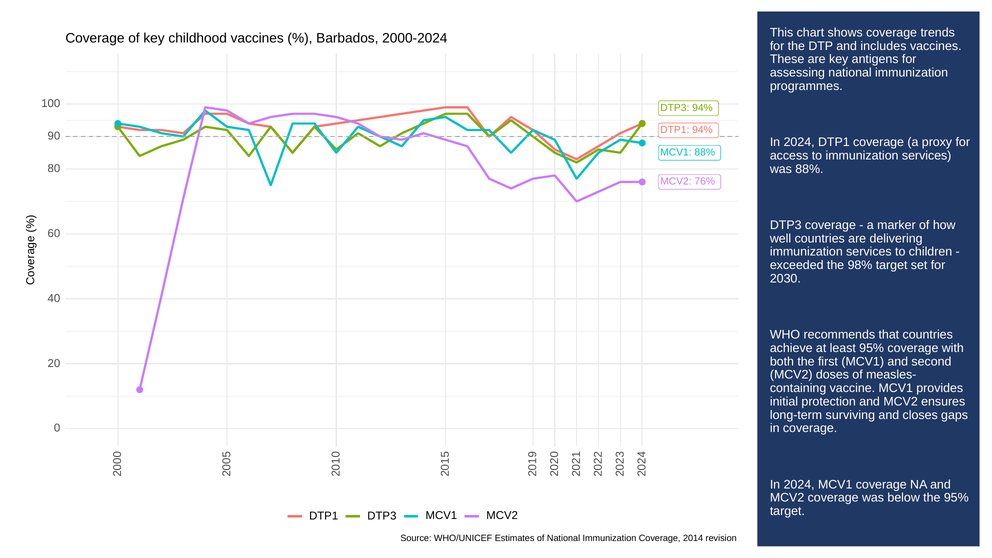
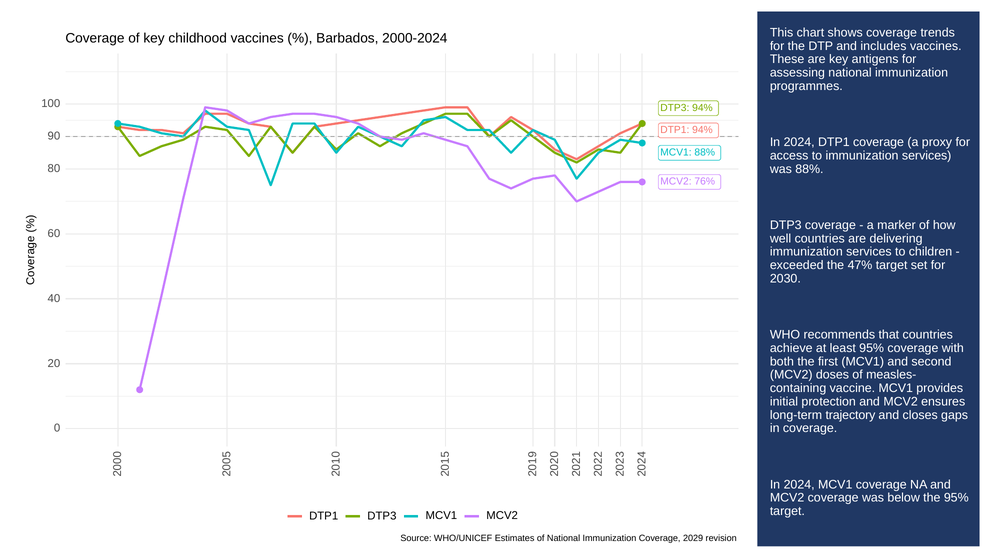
98%: 98% -> 47%
surviving: surviving -> trajectory
2014: 2014 -> 2029
